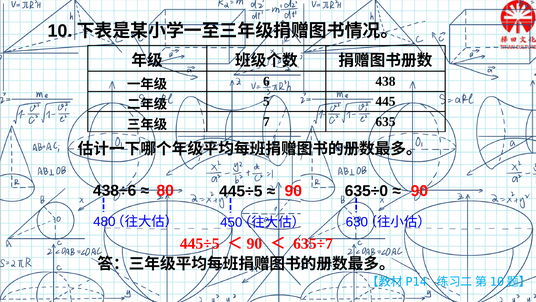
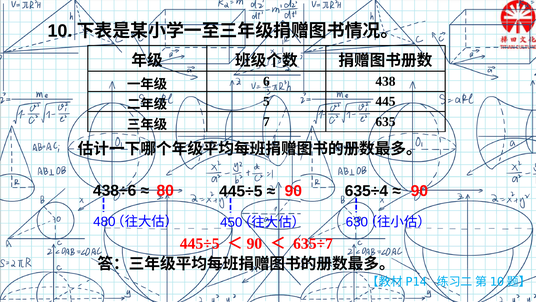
635÷0: 635÷0 -> 635÷4
